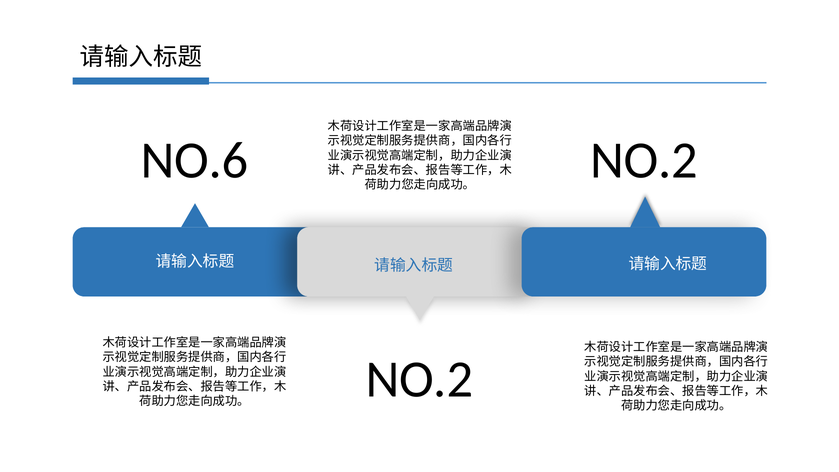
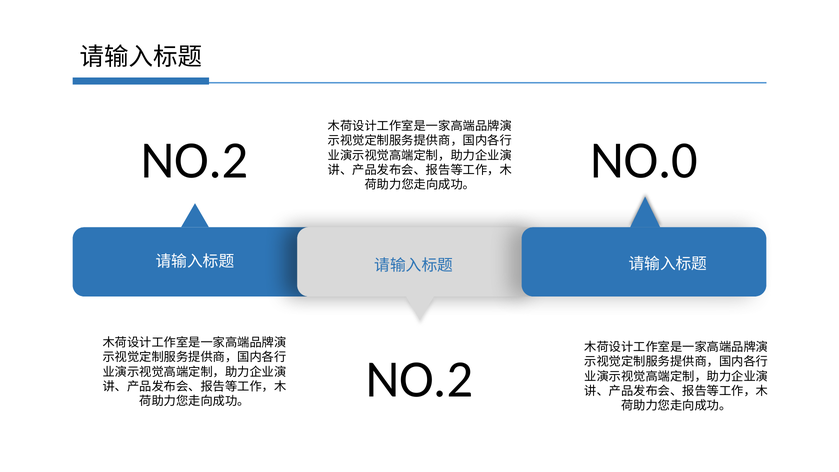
NO.2 at (644, 160): NO.2 -> NO.0
NO.6 at (195, 161): NO.6 -> NO.2
